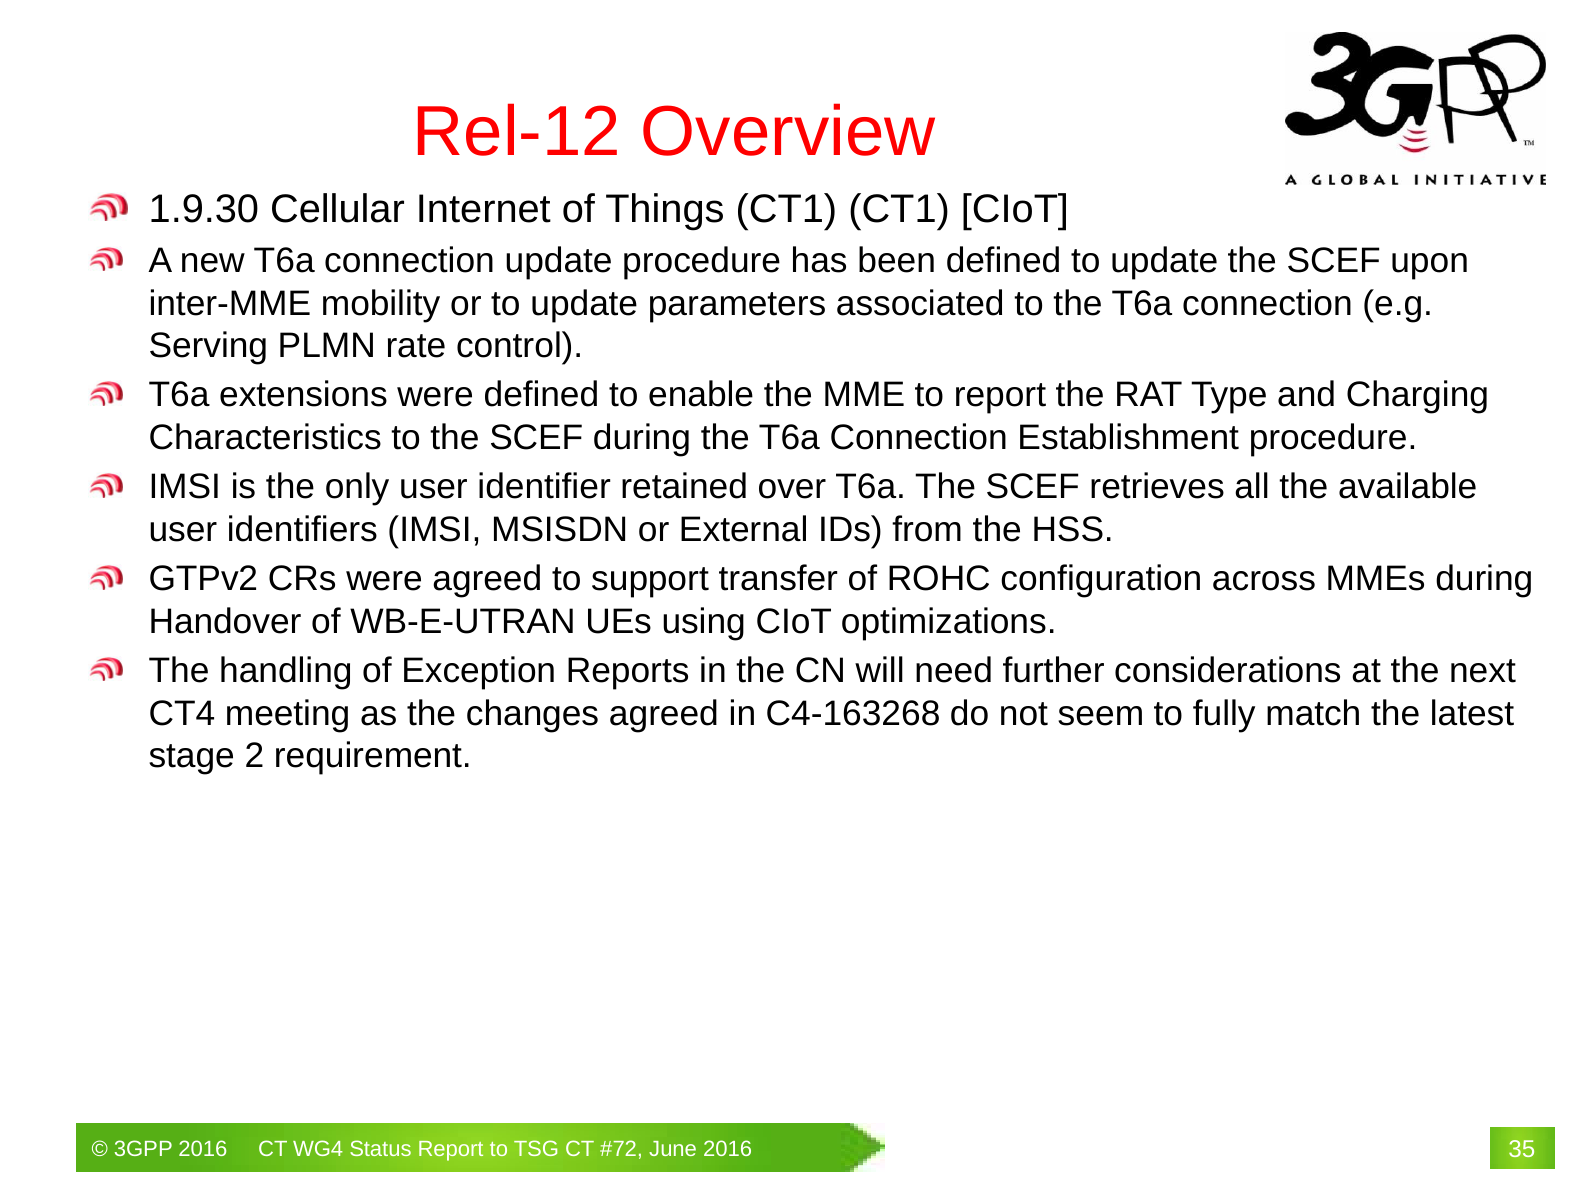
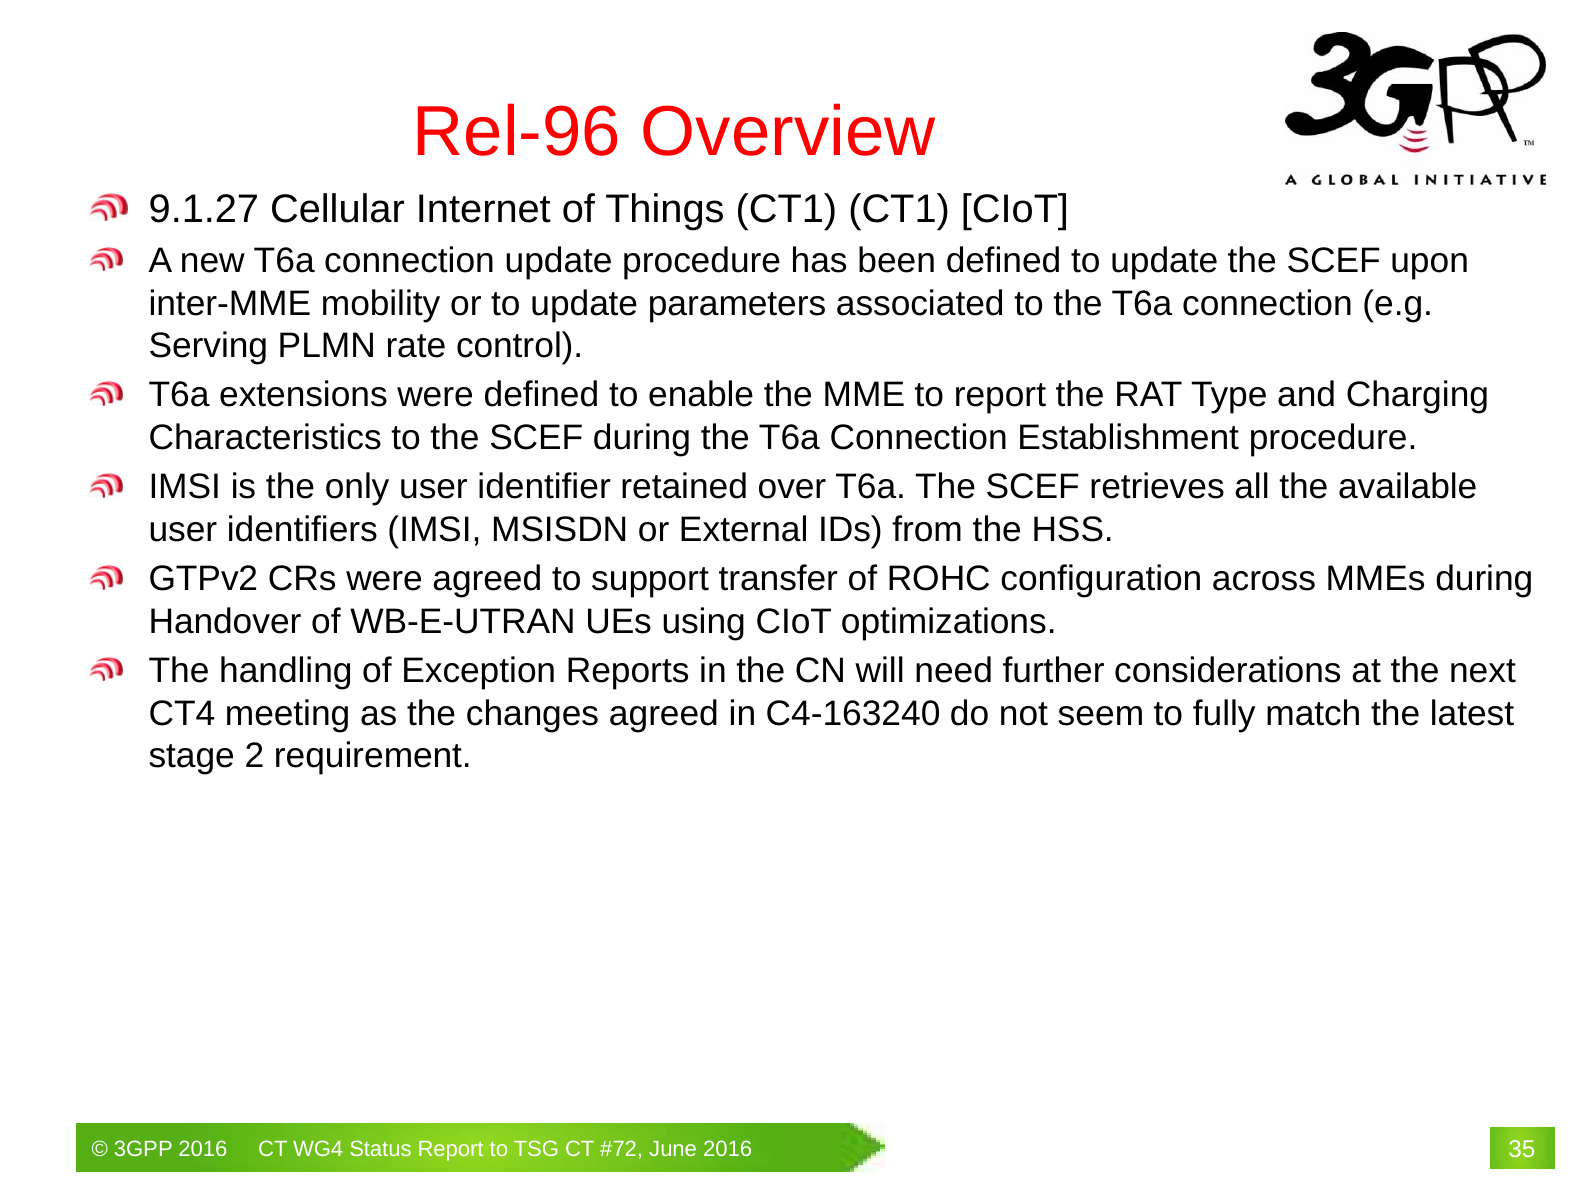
Rel-12: Rel-12 -> Rel-96
1.9.30: 1.9.30 -> 9.1.27
C4-163268: C4-163268 -> C4-163240
